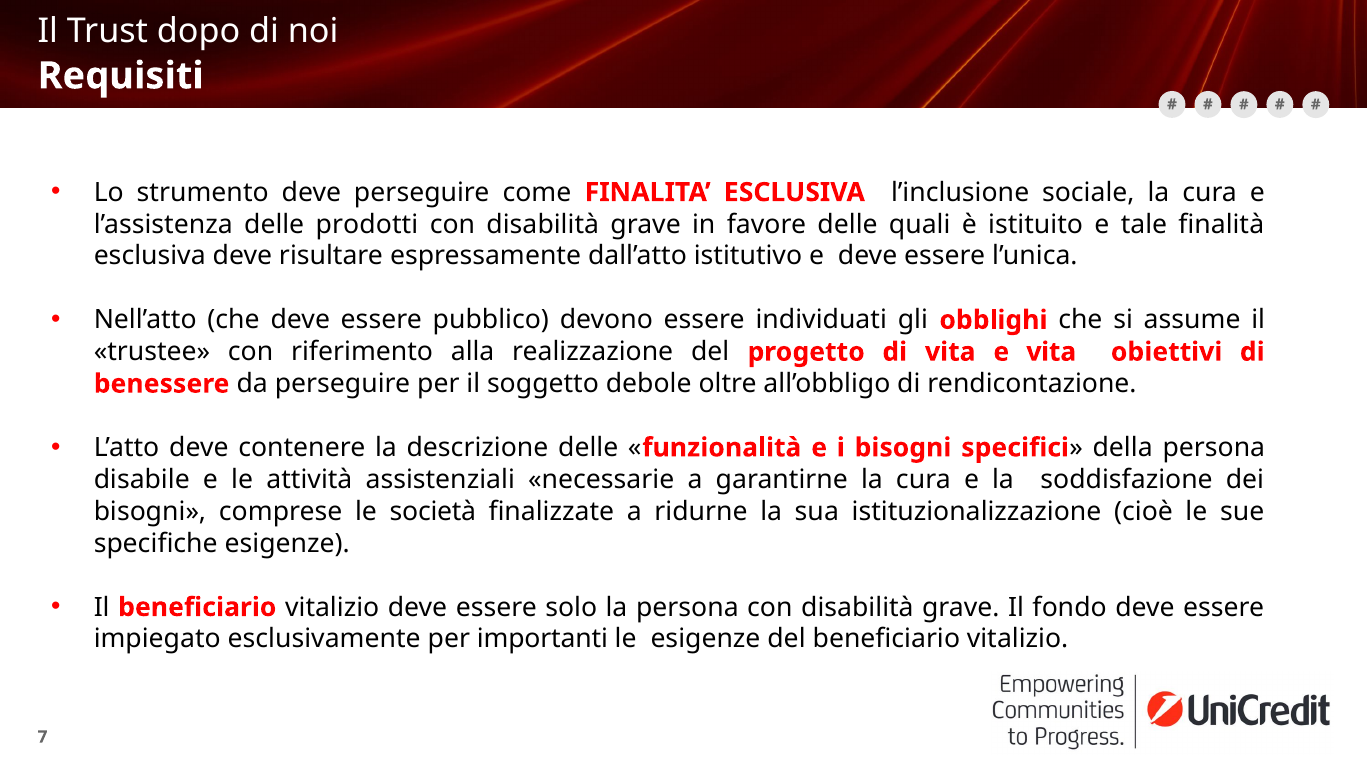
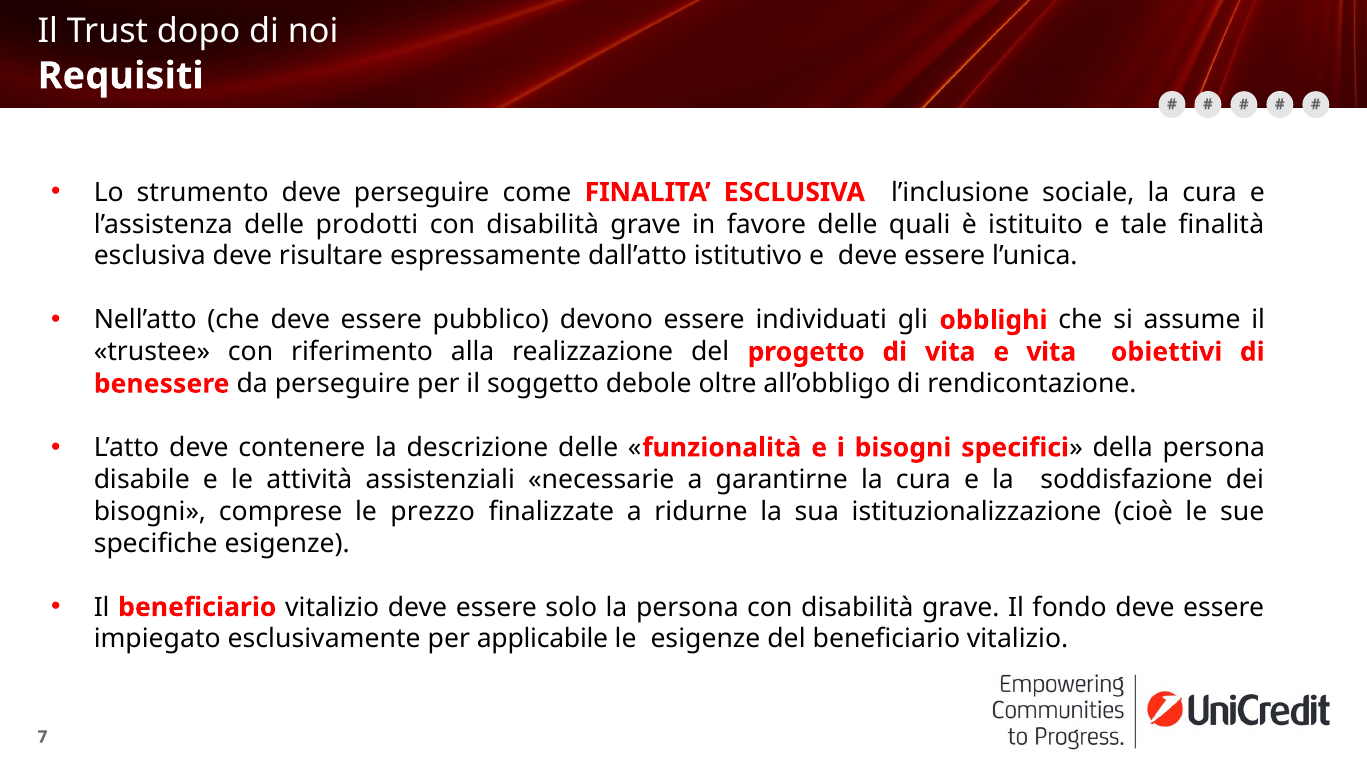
società: società -> prezzo
importanti: importanti -> applicabile
